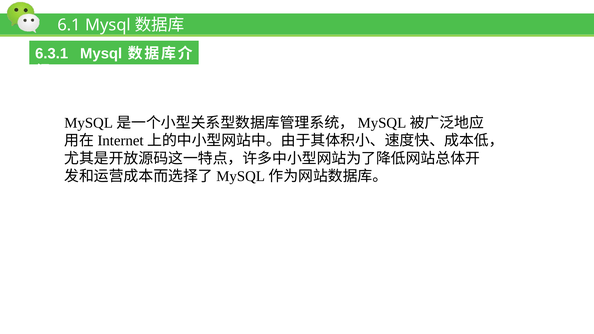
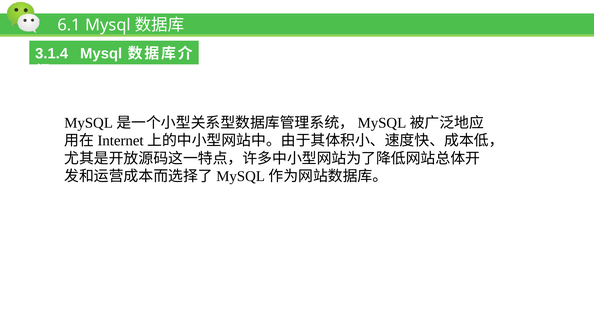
6.3.1: 6.3.1 -> 3.1.4
